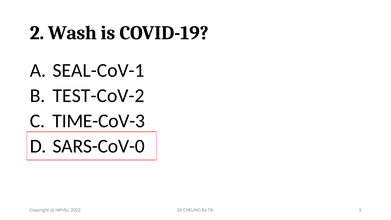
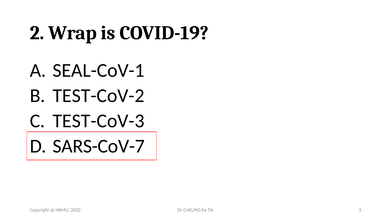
Wash: Wash -> Wrap
TIME-CoV-3: TIME-CoV-3 -> TEST-CoV-3
SARS-CoV-0: SARS-CoV-0 -> SARS-CoV-7
